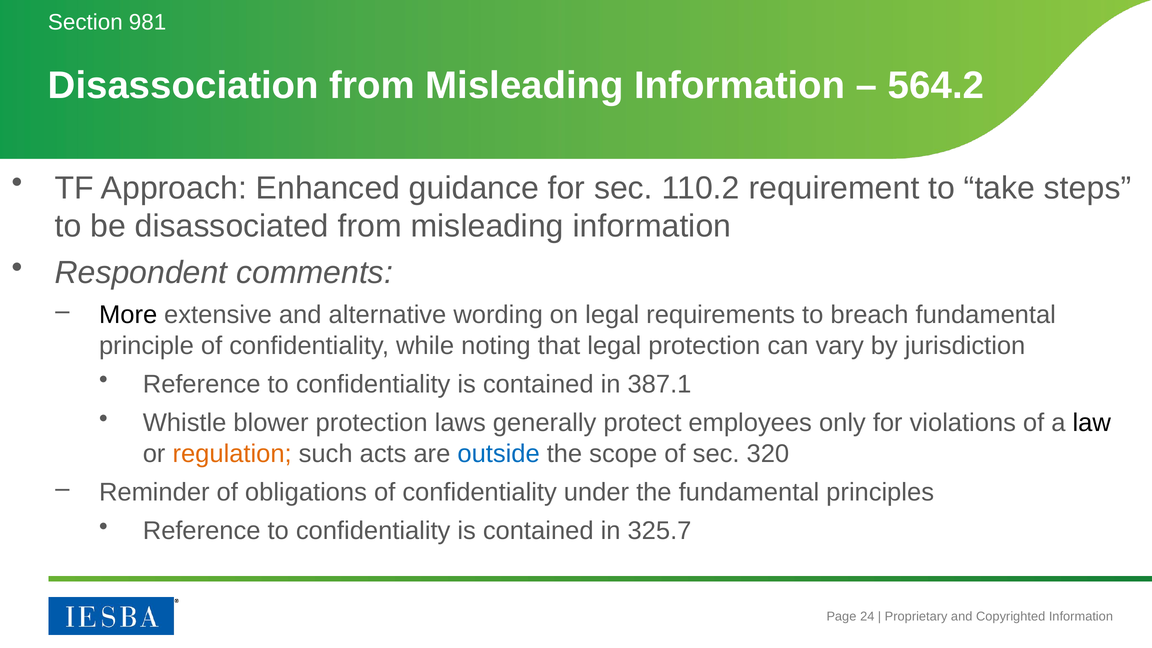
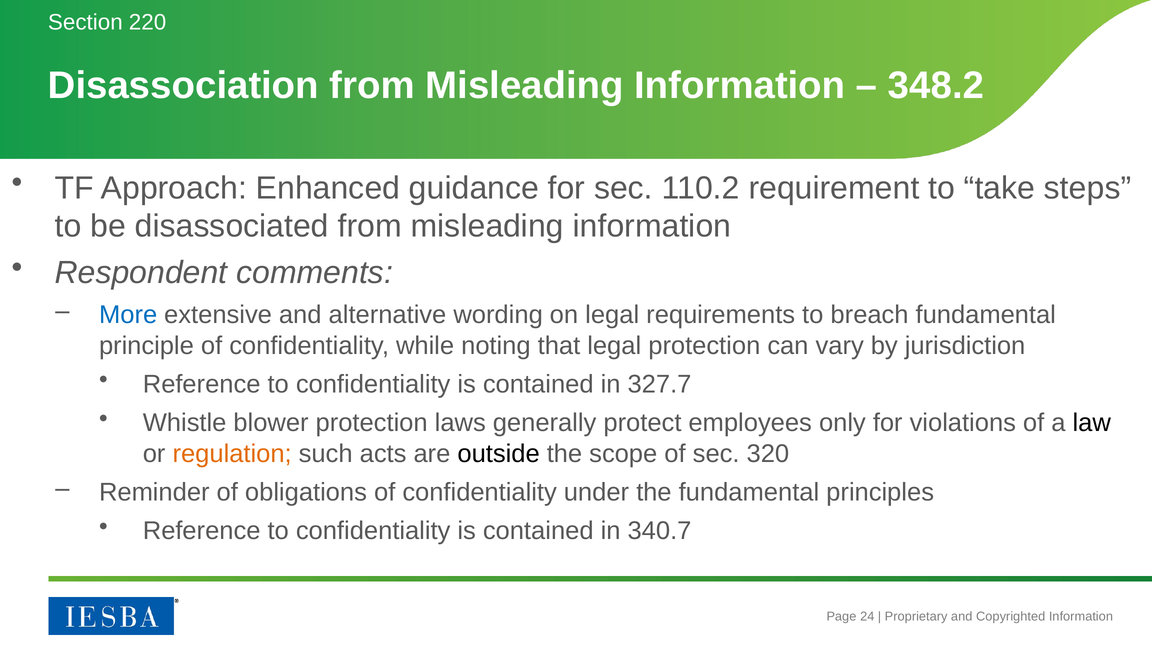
981: 981 -> 220
564.2: 564.2 -> 348.2
More colour: black -> blue
387.1: 387.1 -> 327.7
outside colour: blue -> black
325.7: 325.7 -> 340.7
